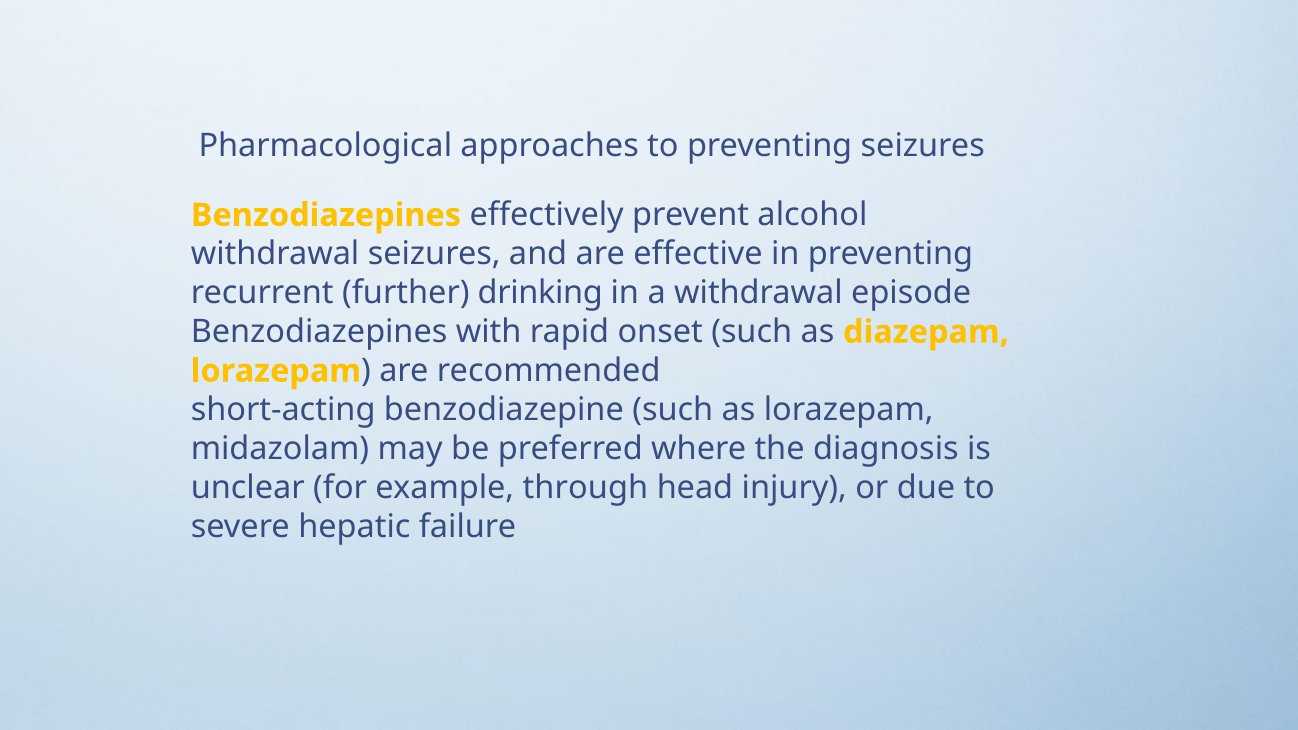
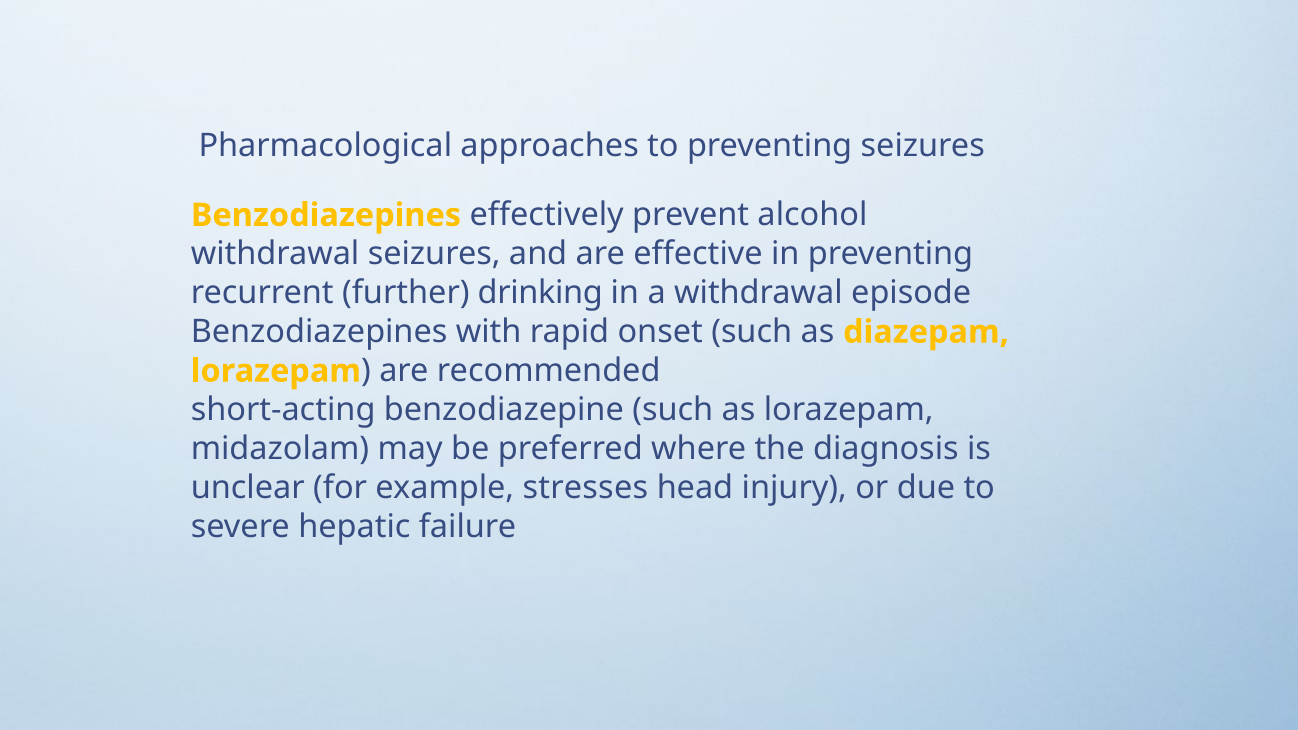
through: through -> stresses
